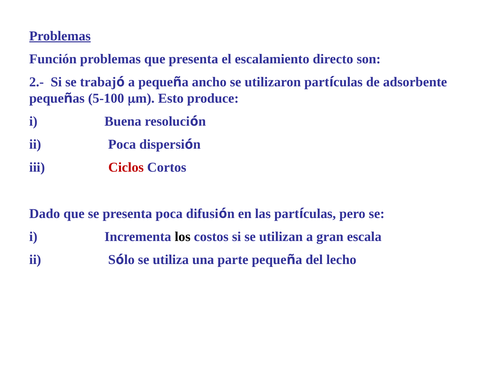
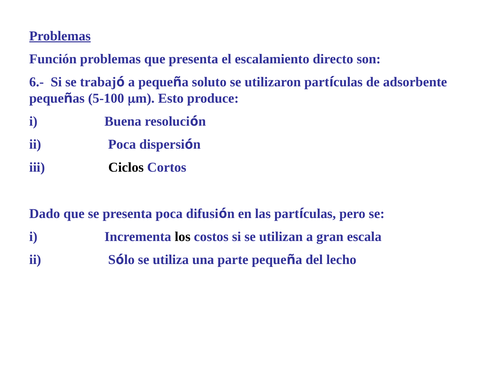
2.-: 2.- -> 6.-
ancho: ancho -> soluto
Ciclos colour: red -> black
